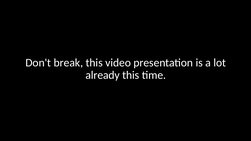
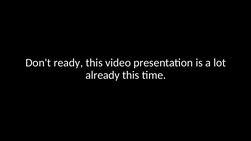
break: break -> ready
